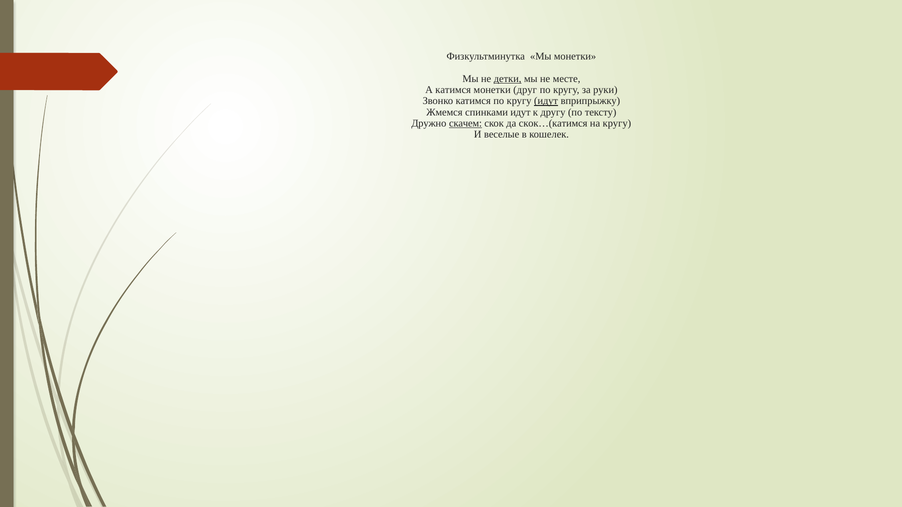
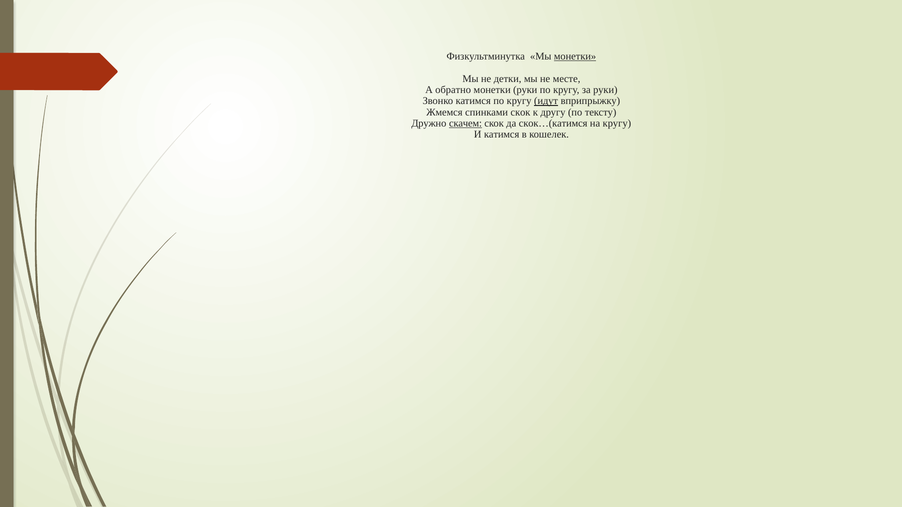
монетки at (575, 56) underline: none -> present
детки underline: present -> none
А катимся: катимся -> обратно
монетки друг: друг -> руки
спинками идут: идут -> скок
И веселые: веселые -> катимся
